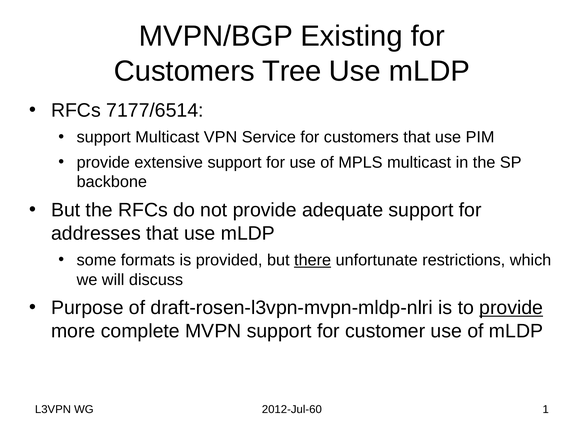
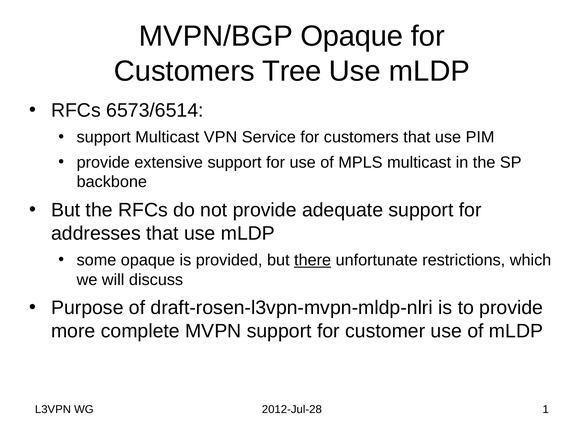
MVPN/BGP Existing: Existing -> Opaque
7177/6514: 7177/6514 -> 6573/6514
some formats: formats -> opaque
provide at (511, 308) underline: present -> none
2012-Jul-60: 2012-Jul-60 -> 2012-Jul-28
